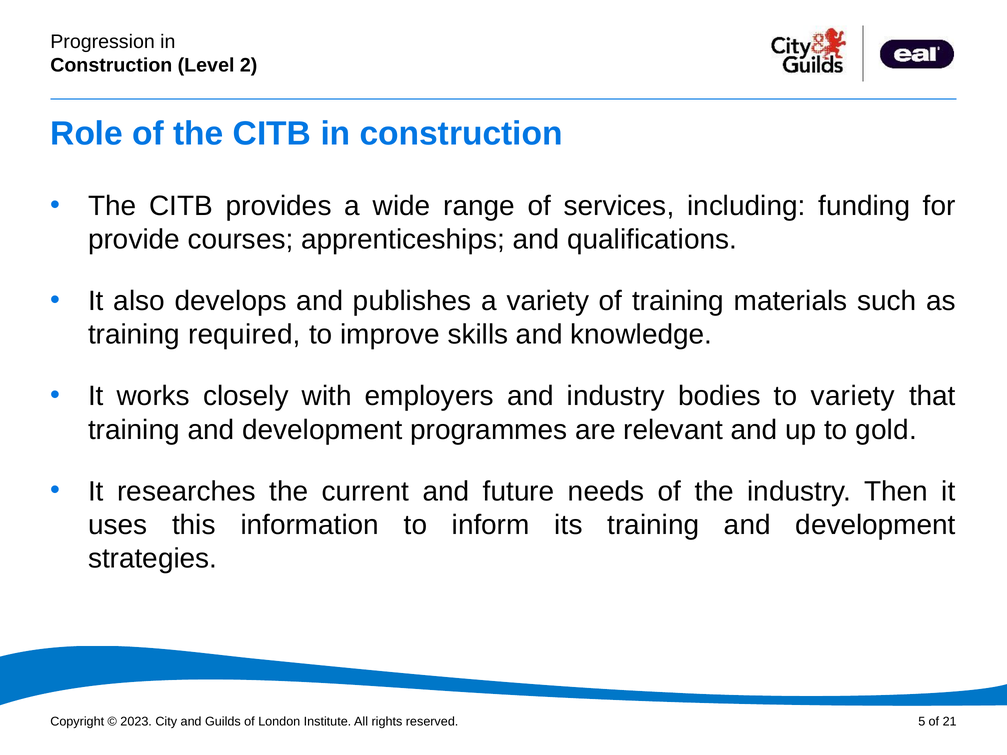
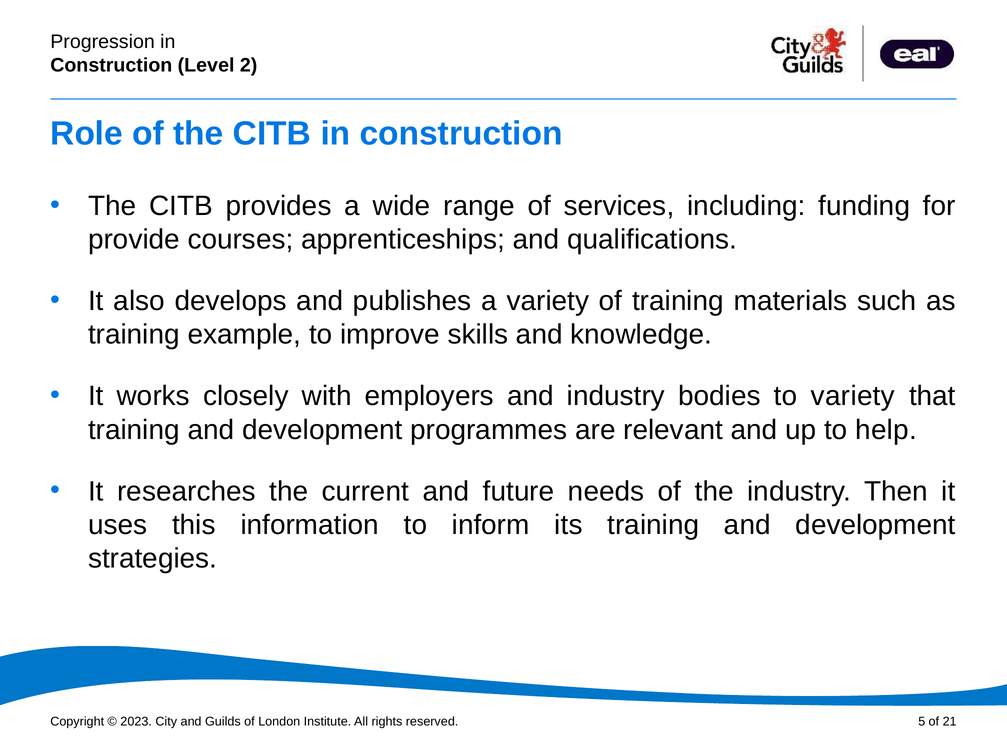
required: required -> example
gold: gold -> help
